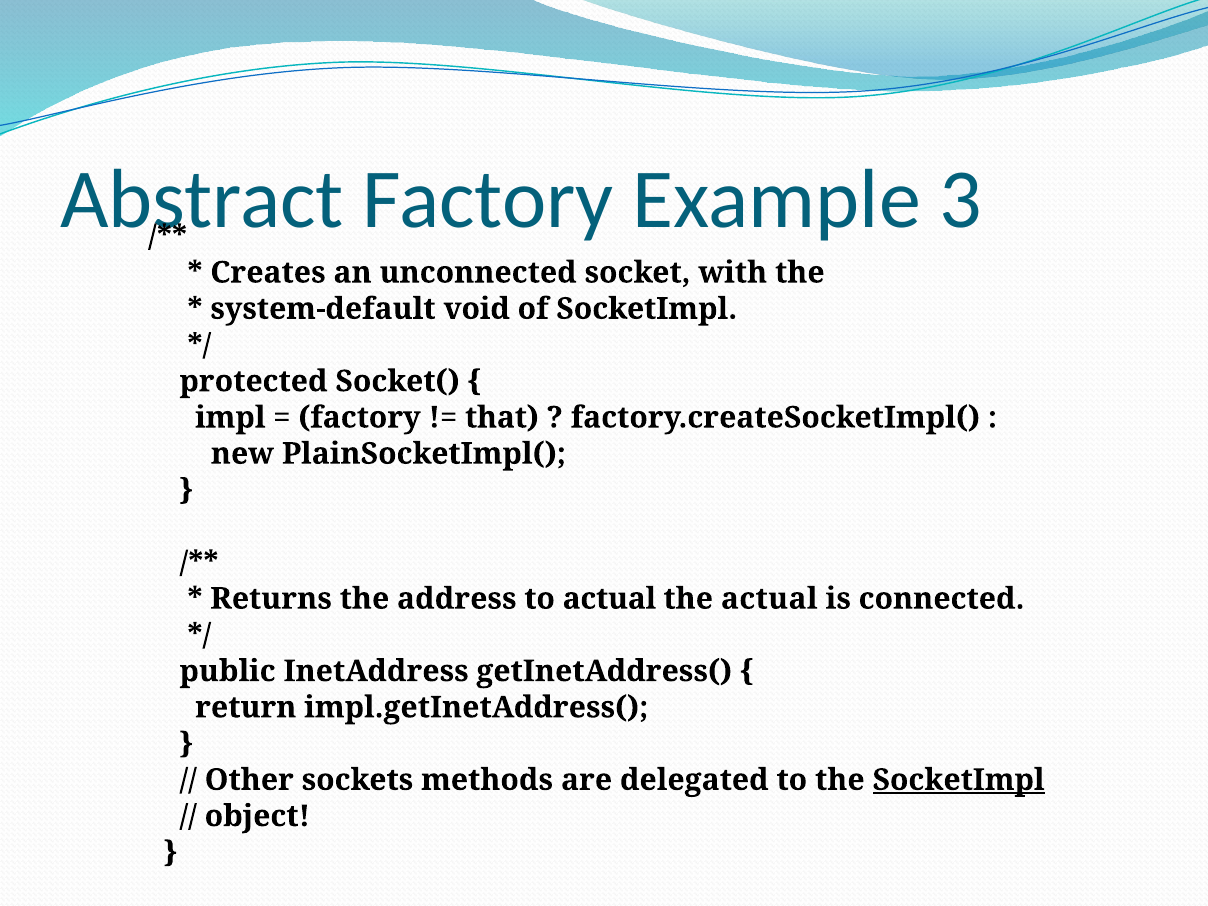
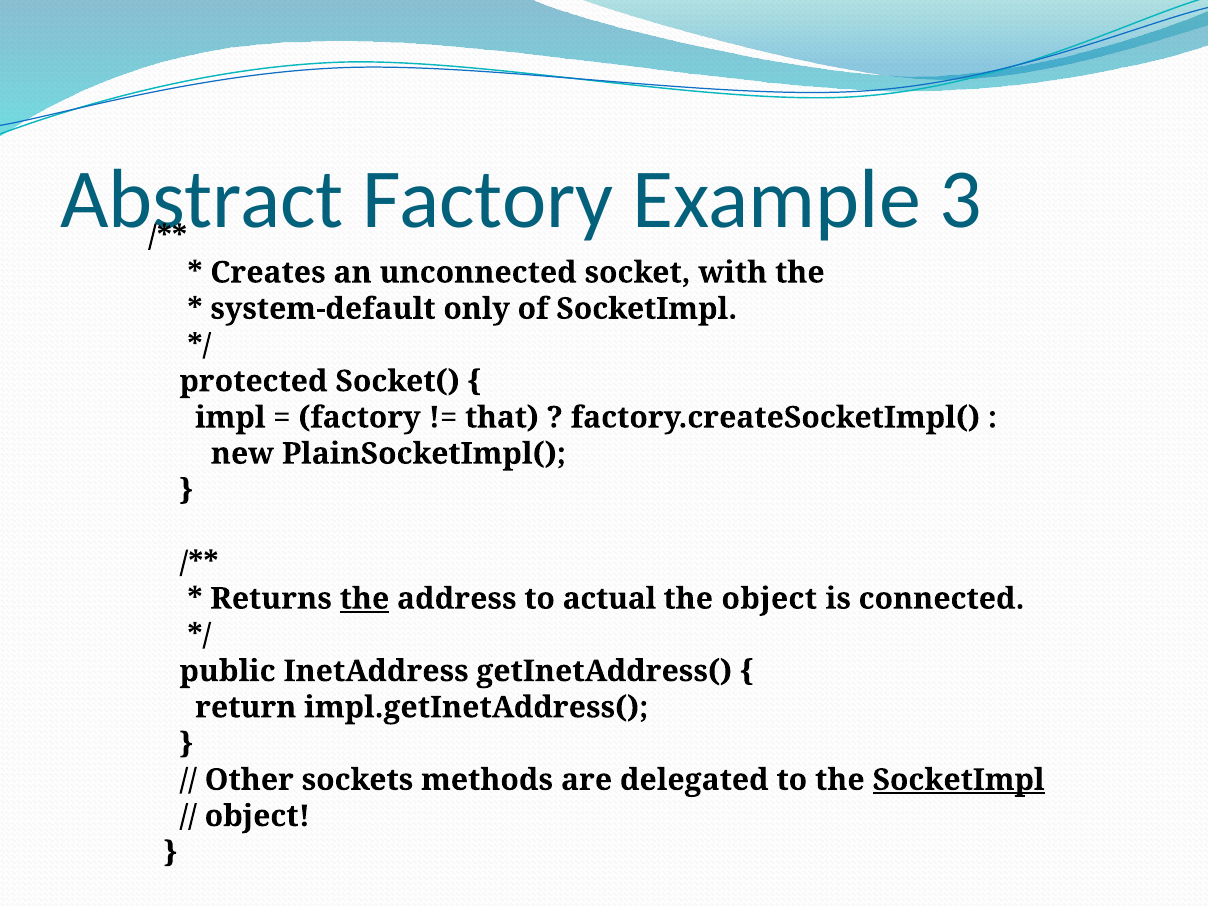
void: void -> only
the at (364, 599) underline: none -> present
the actual: actual -> object
